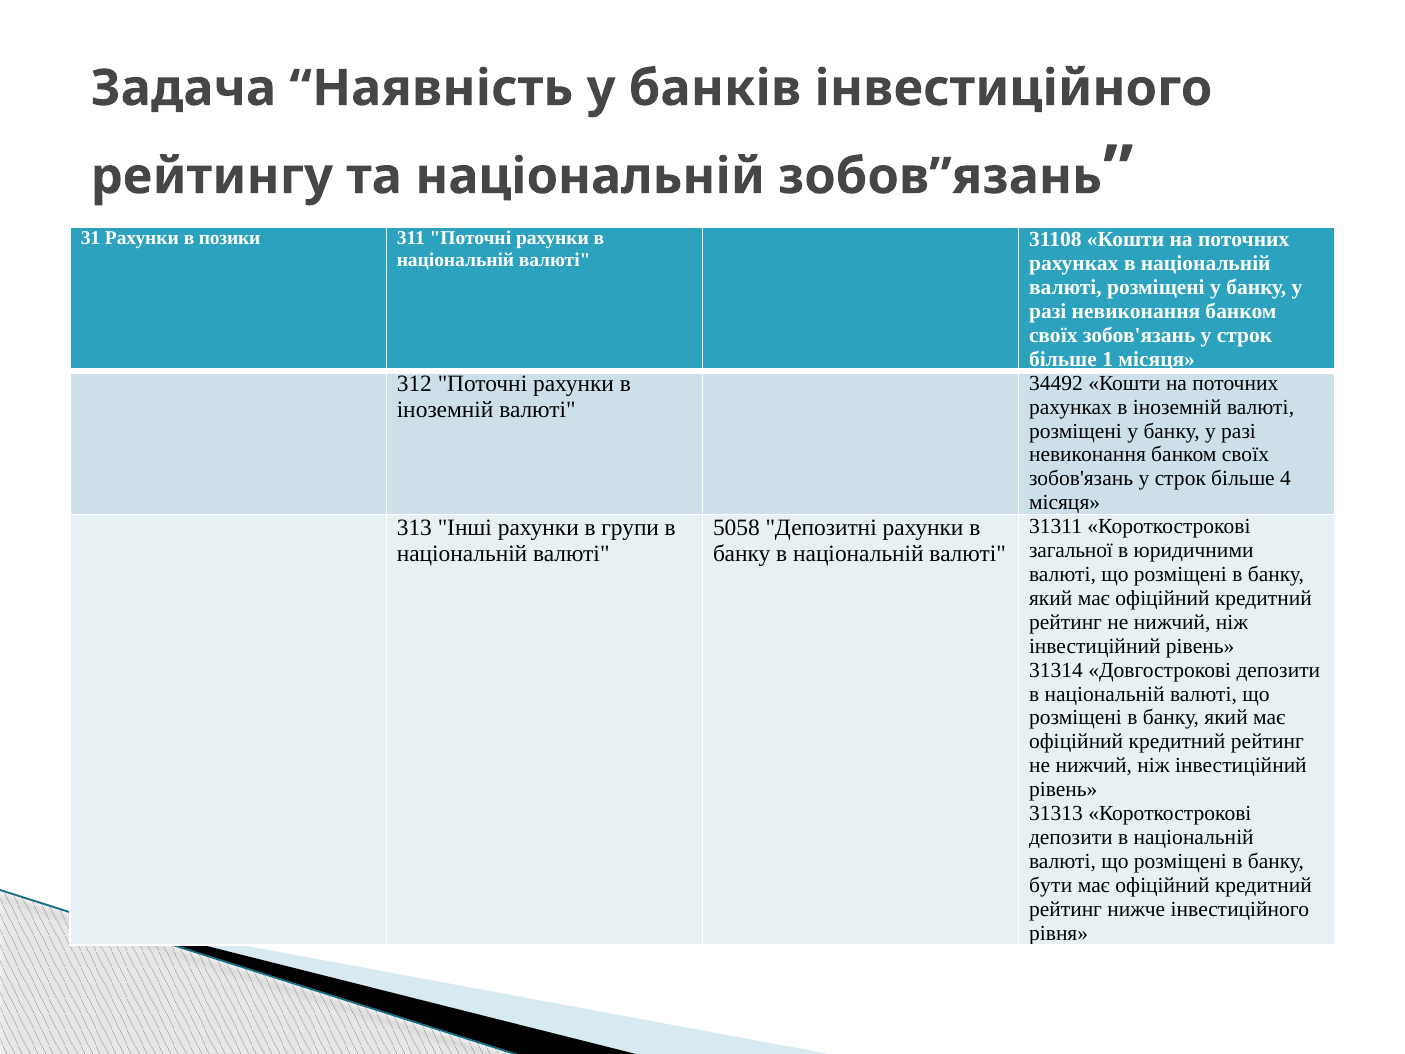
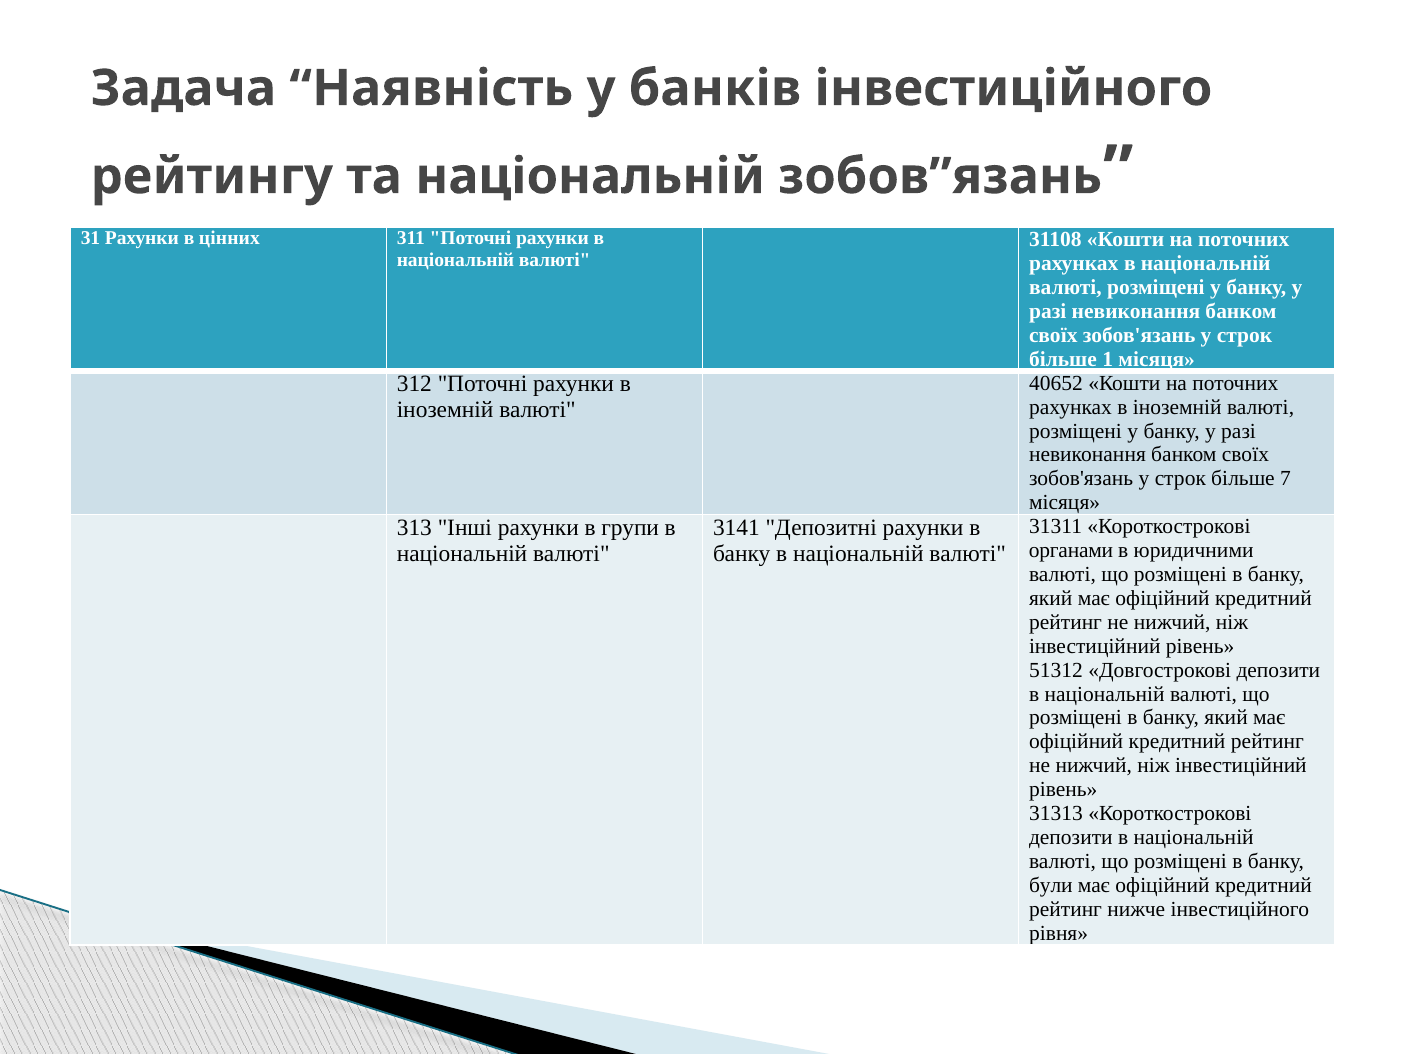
позики: позики -> цінних
34492: 34492 -> 40652
4: 4 -> 7
5058: 5058 -> 3141
загальної: загальної -> органами
31314: 31314 -> 51312
бути: бути -> були
